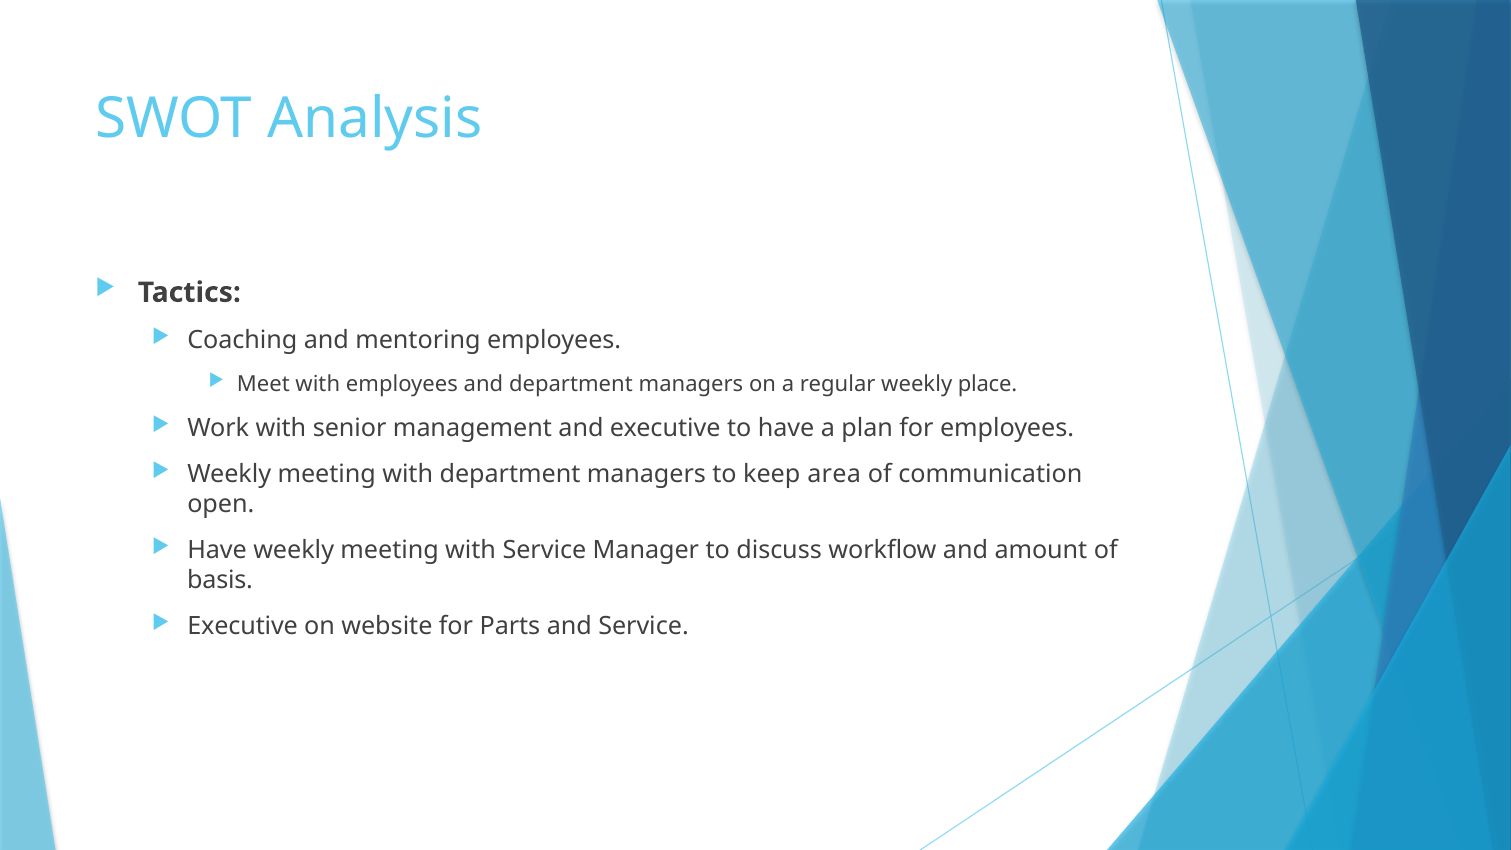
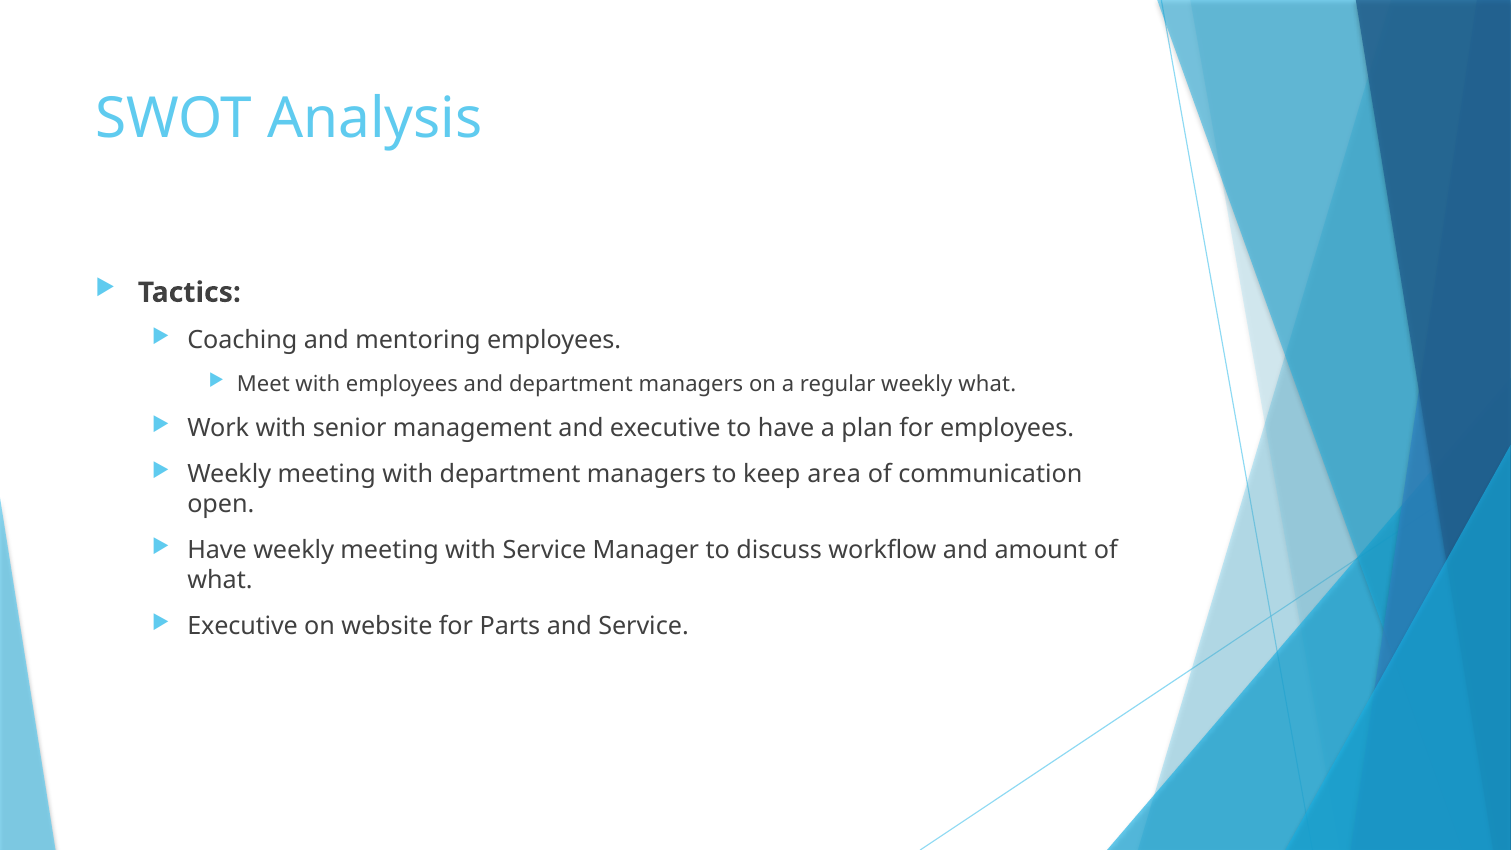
weekly place: place -> what
basis at (220, 581): basis -> what
